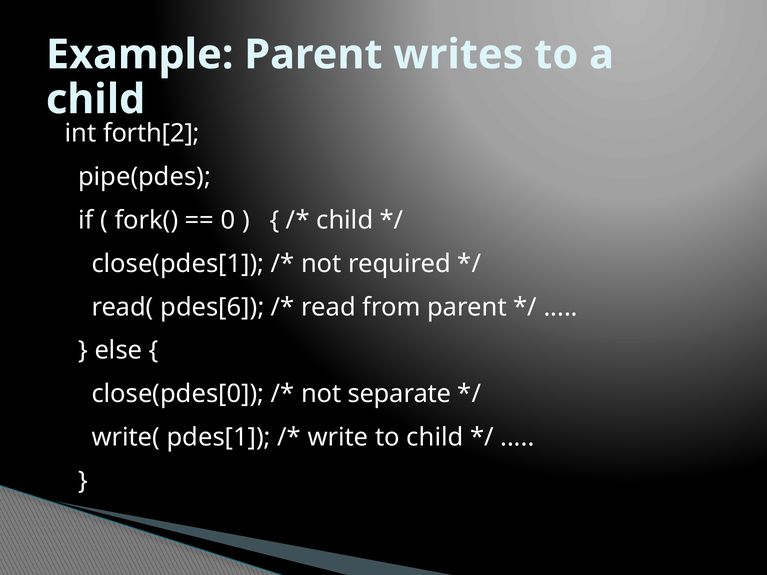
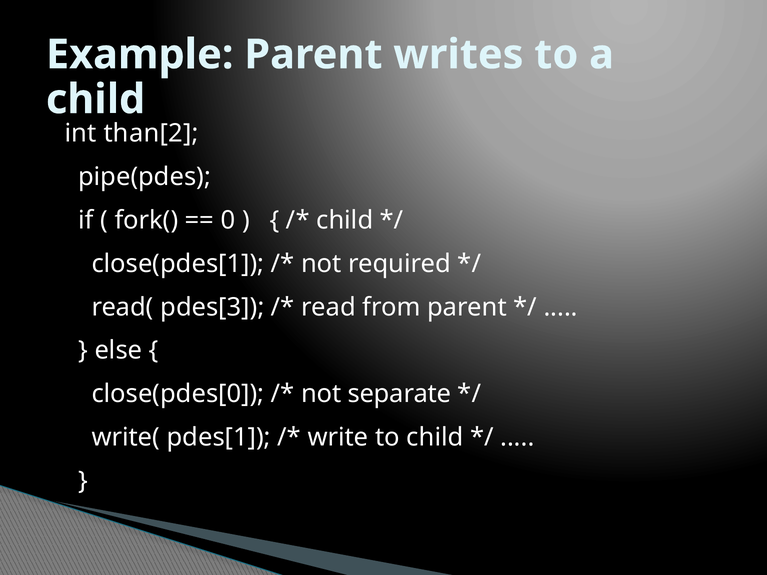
forth[2: forth[2 -> than[2
pdes[6: pdes[6 -> pdes[3
